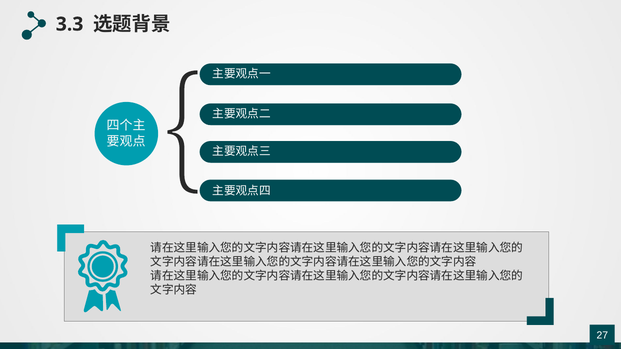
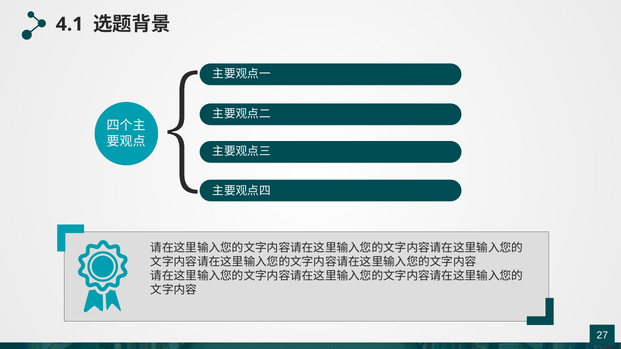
3.3: 3.3 -> 4.1
